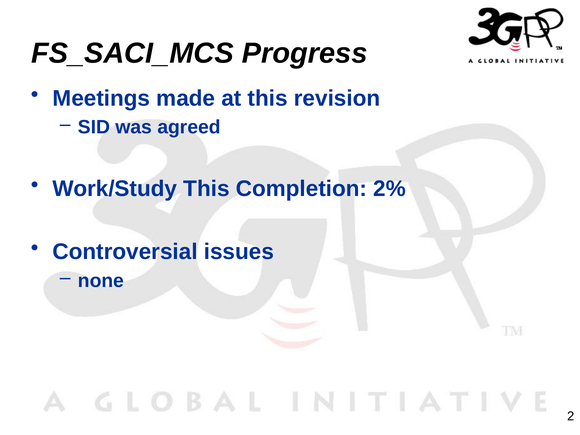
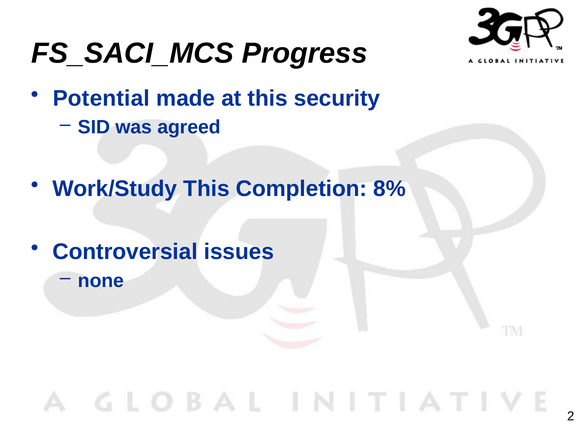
Meetings: Meetings -> Potential
revision: revision -> security
2%: 2% -> 8%
